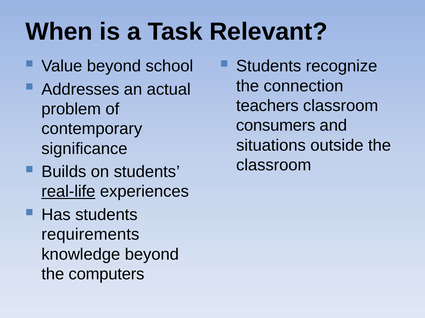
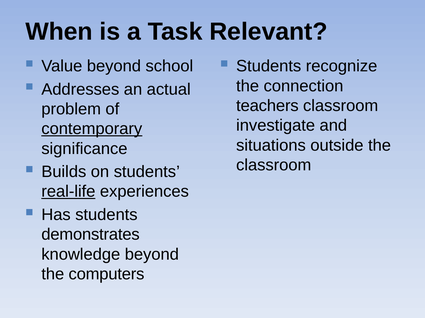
consumers: consumers -> investigate
contemporary underline: none -> present
requirements: requirements -> demonstrates
